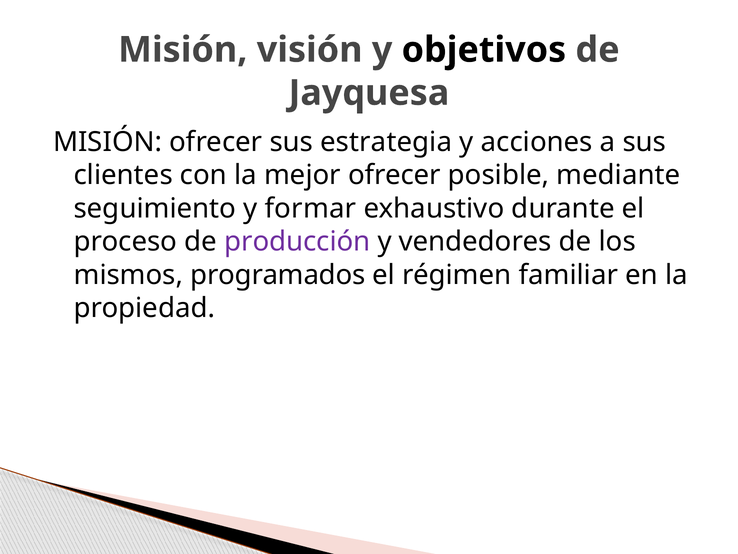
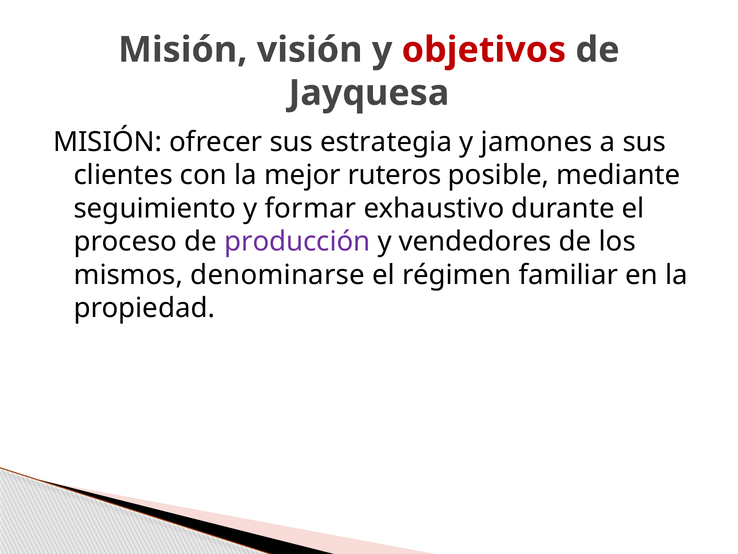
objetivos colour: black -> red
acciones: acciones -> jamones
mejor ofrecer: ofrecer -> ruteros
programados: programados -> denominarse
